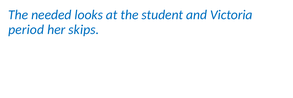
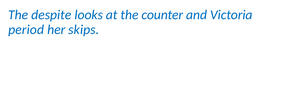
needed: needed -> despite
student: student -> counter
